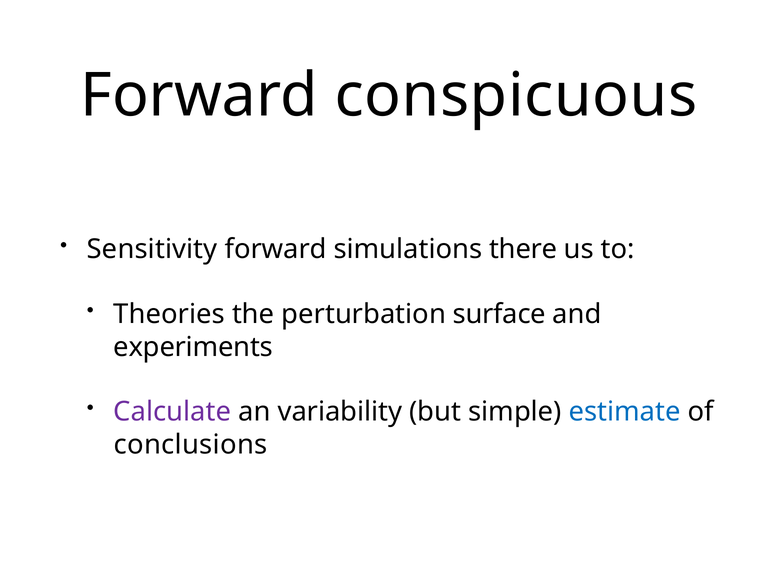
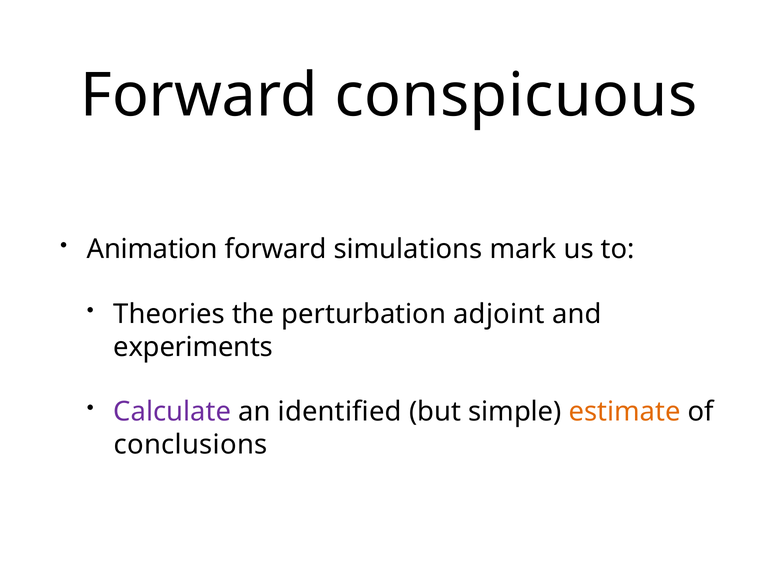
Sensitivity: Sensitivity -> Animation
there: there -> mark
surface: surface -> adjoint
variability: variability -> identified
estimate colour: blue -> orange
